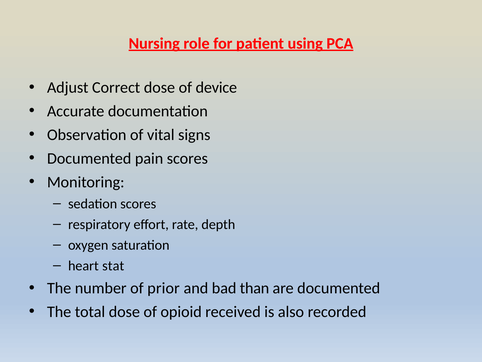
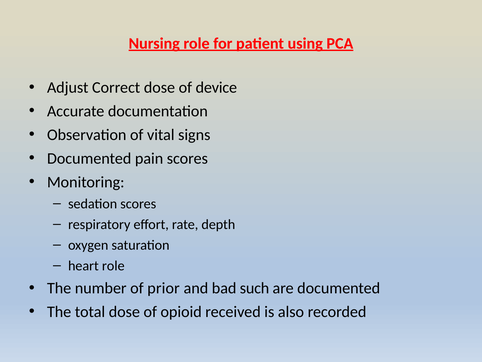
heart stat: stat -> role
than: than -> such
